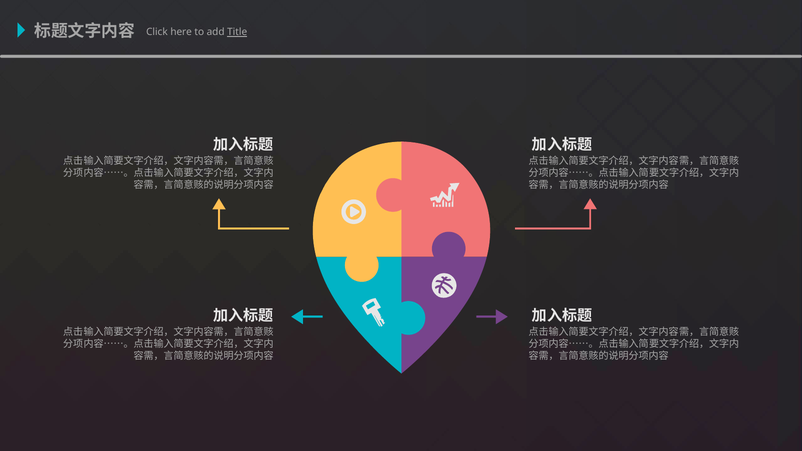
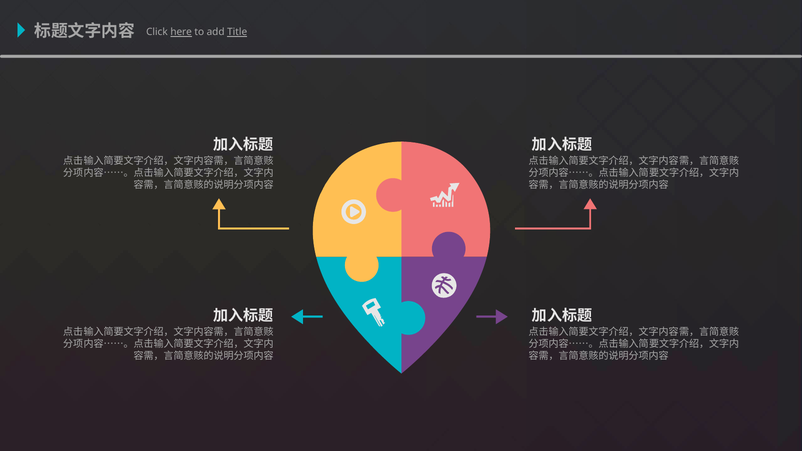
here underline: none -> present
